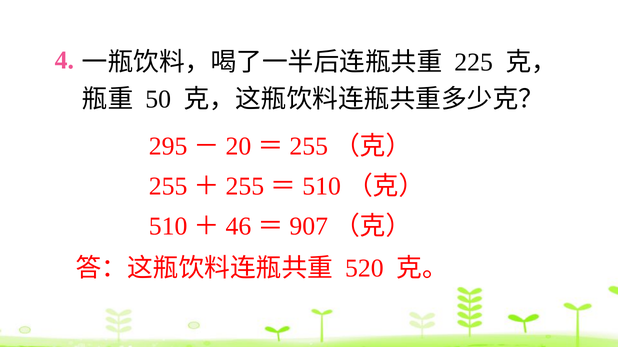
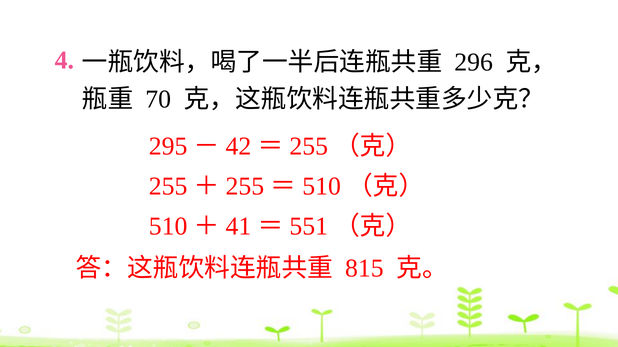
225: 225 -> 296
50: 50 -> 70
20: 20 -> 42
46: 46 -> 41
907: 907 -> 551
520: 520 -> 815
